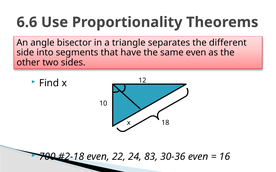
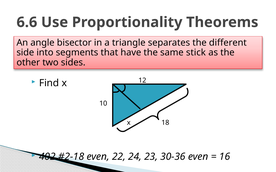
same even: even -> stick
700: 700 -> 402
83: 83 -> 23
